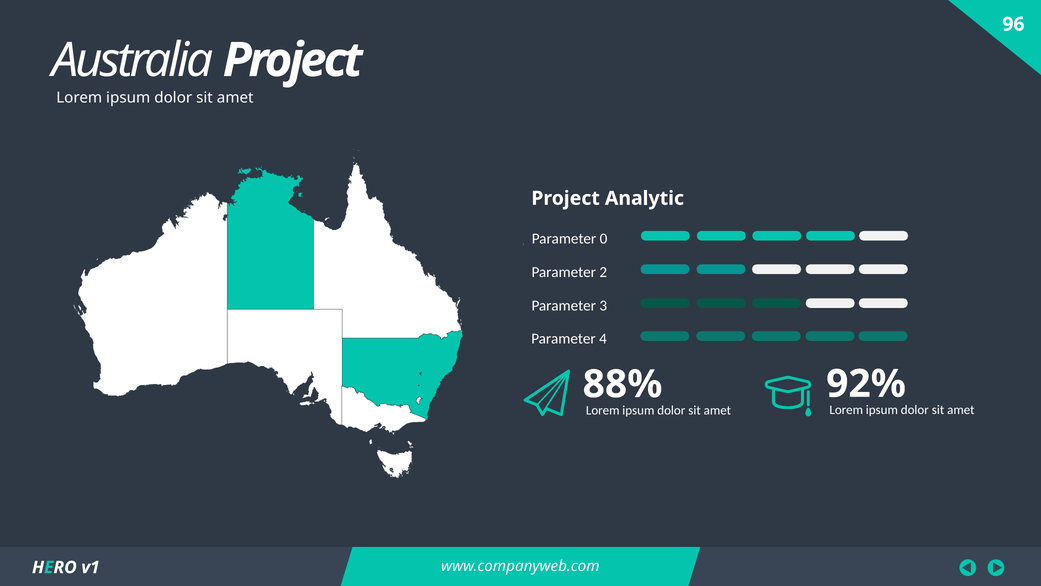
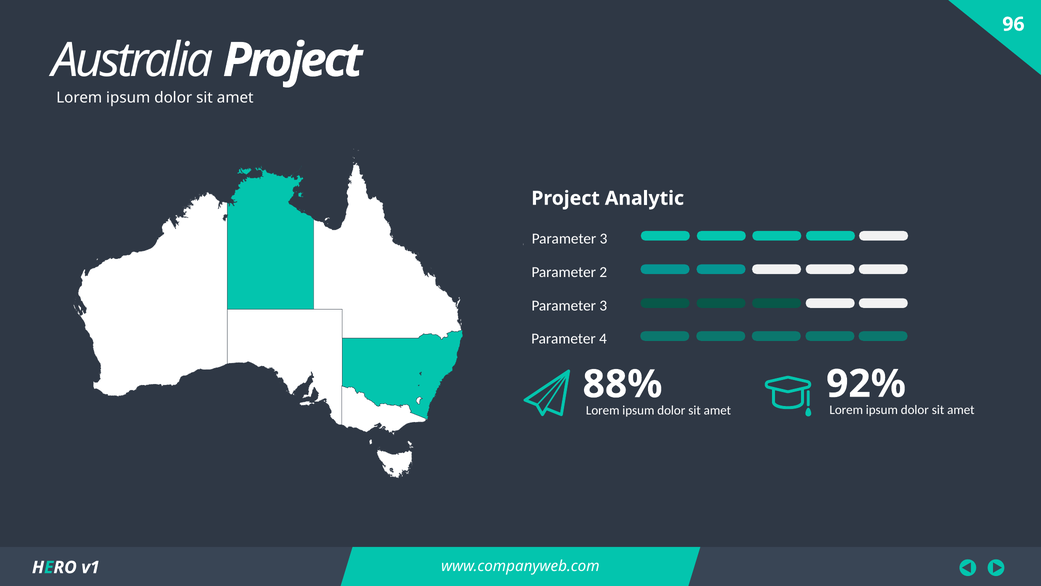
0 at (604, 238): 0 -> 3
